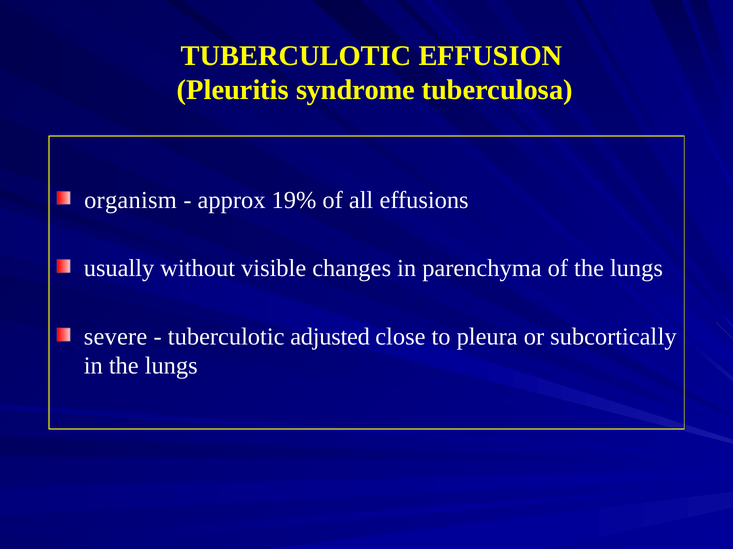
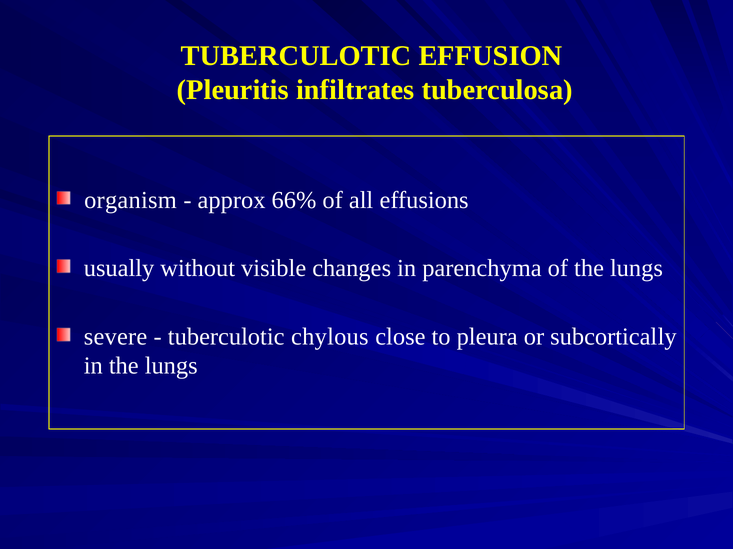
syndrome: syndrome -> infiltrates
19%: 19% -> 66%
adjusted: adjusted -> chylous
